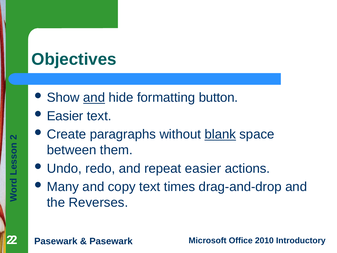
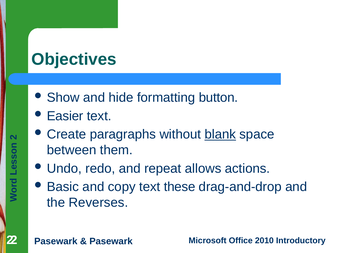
and at (94, 98) underline: present -> none
repeat easier: easier -> allows
Many: Many -> Basic
times: times -> these
